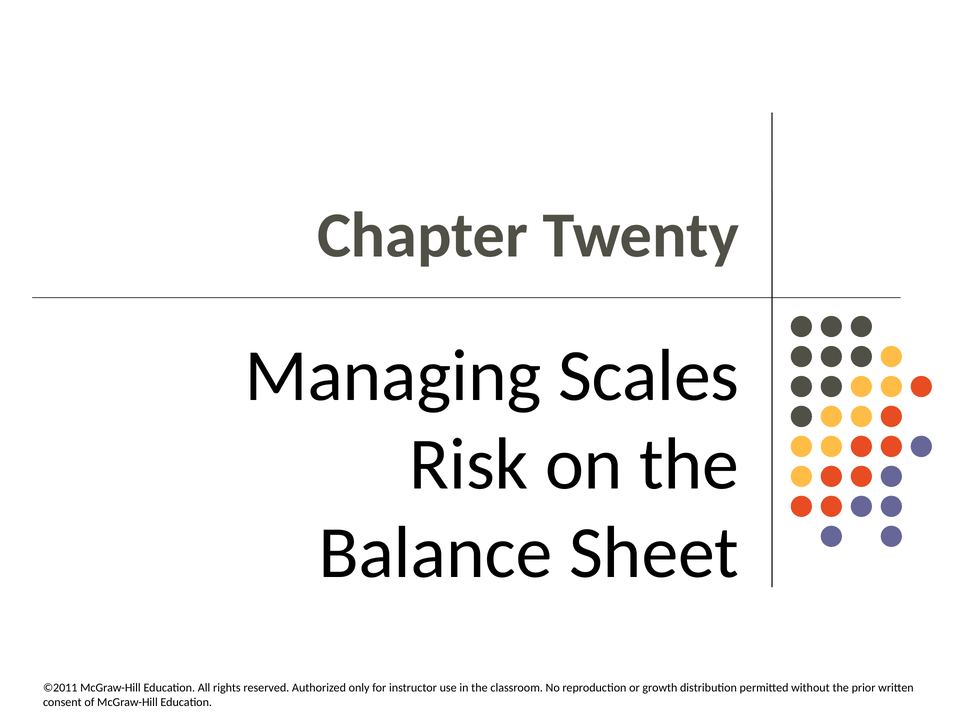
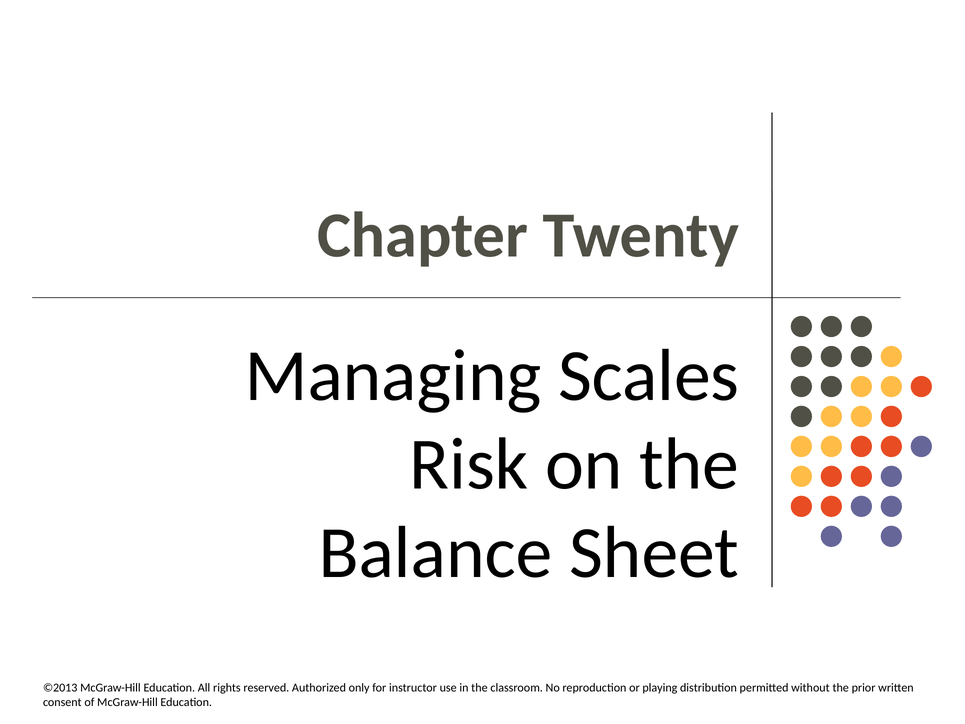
©2011: ©2011 -> ©2013
growth: growth -> playing
